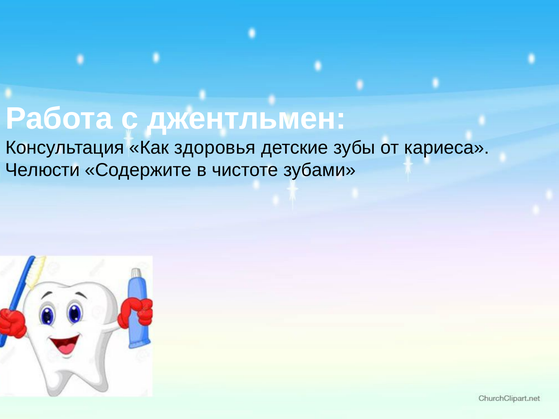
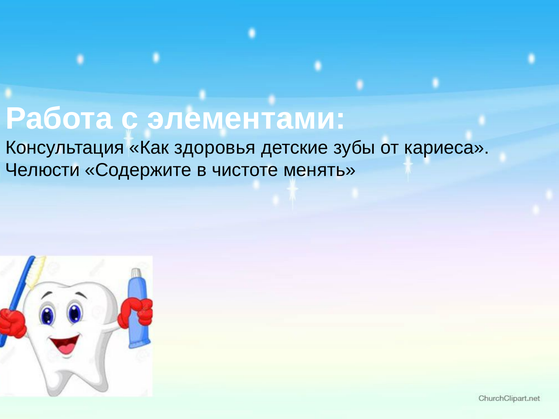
джентльмен: джентльмен -> элементами
зубами: зубами -> менять
